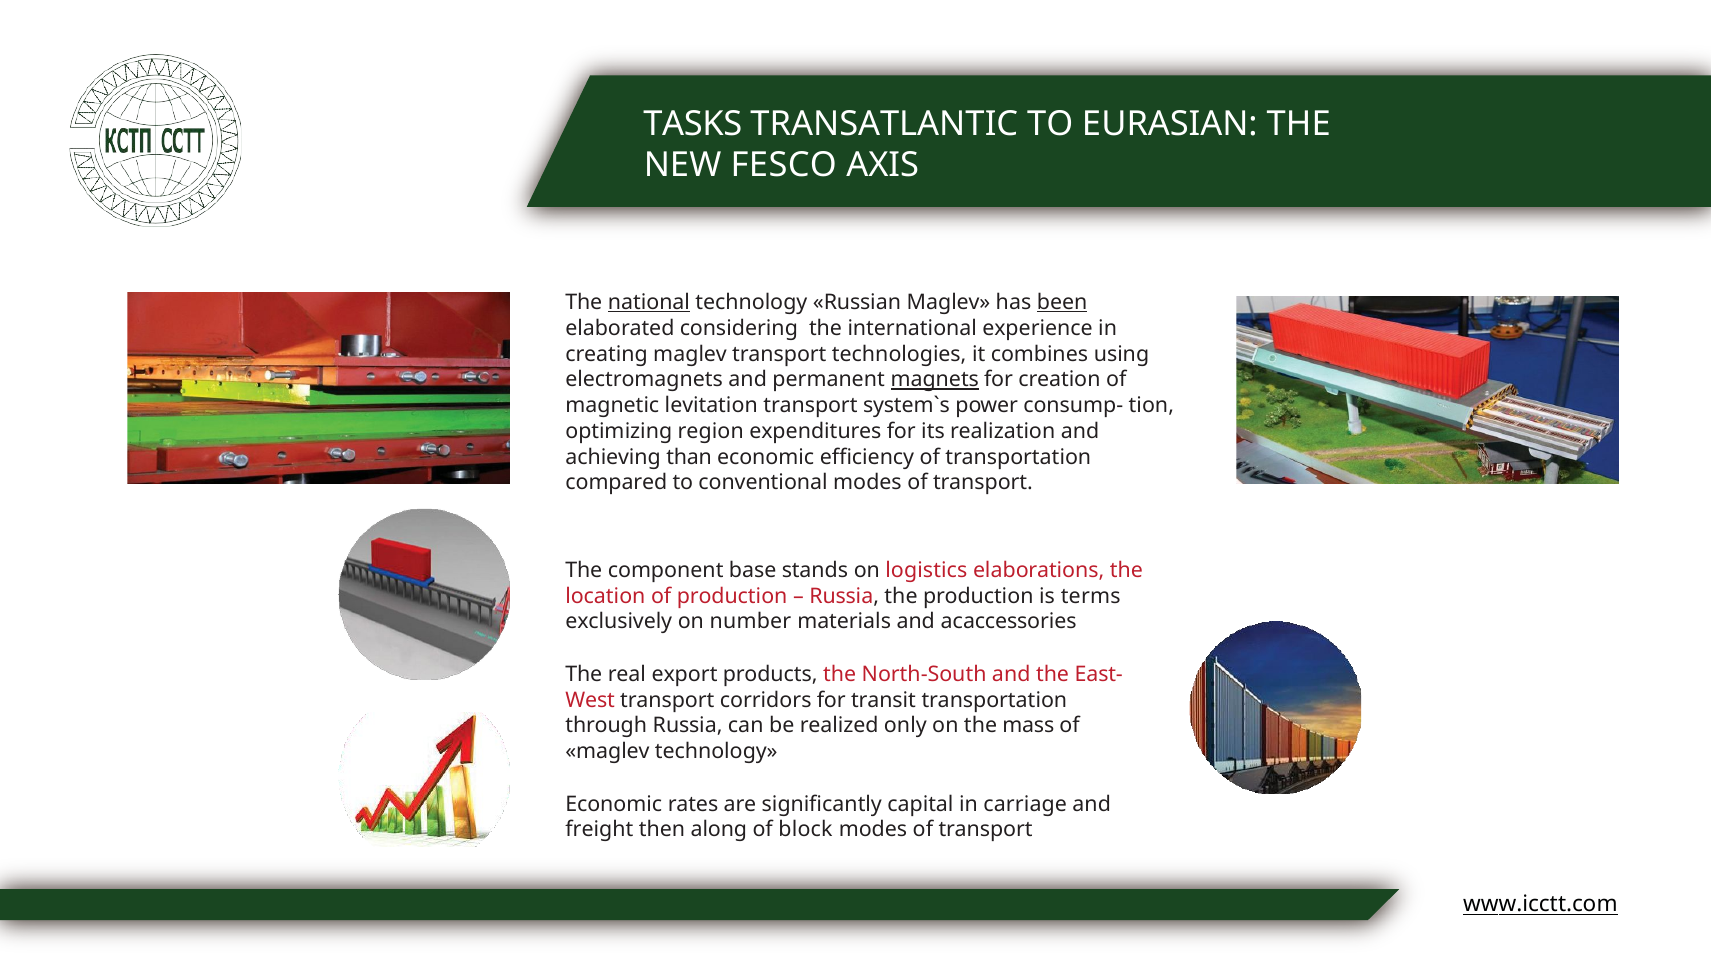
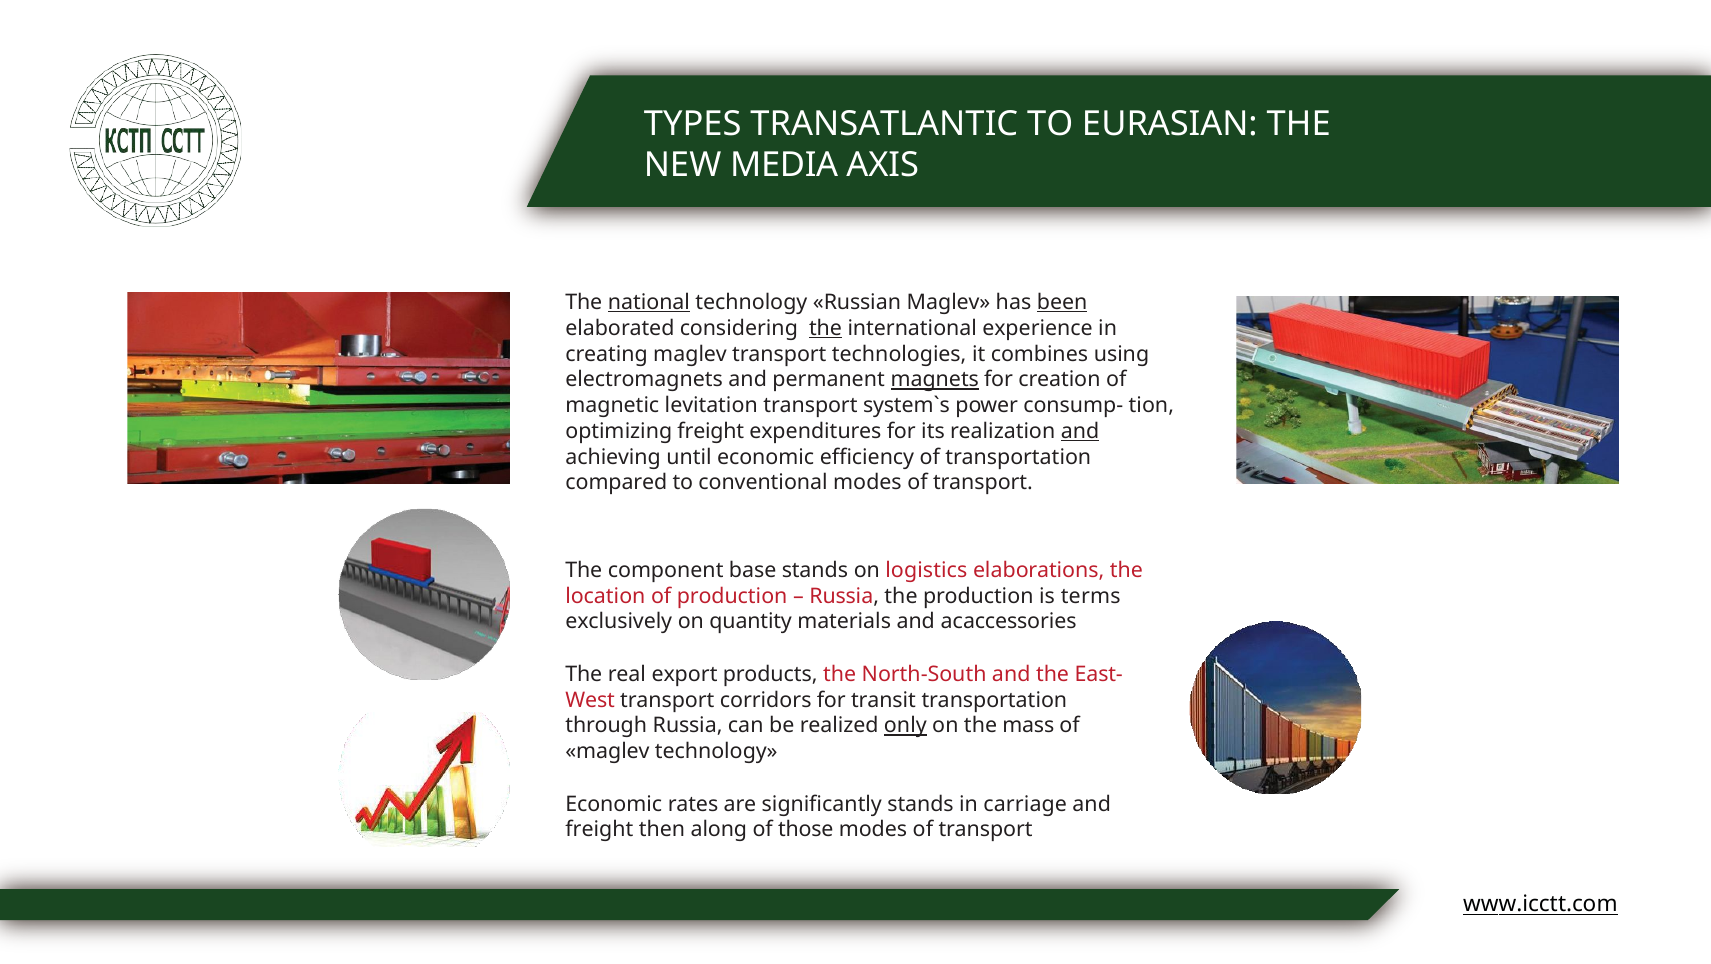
TASKS: TASKS -> TYPES
FESCO: FESCO -> MEDIA
the at (826, 328) underline: none -> present
optimizing region: region -> freight
and at (1080, 431) underline: none -> present
than: than -> until
number: number -> quantity
only underline: none -> present
significantly capital: capital -> stands
block: block -> those
